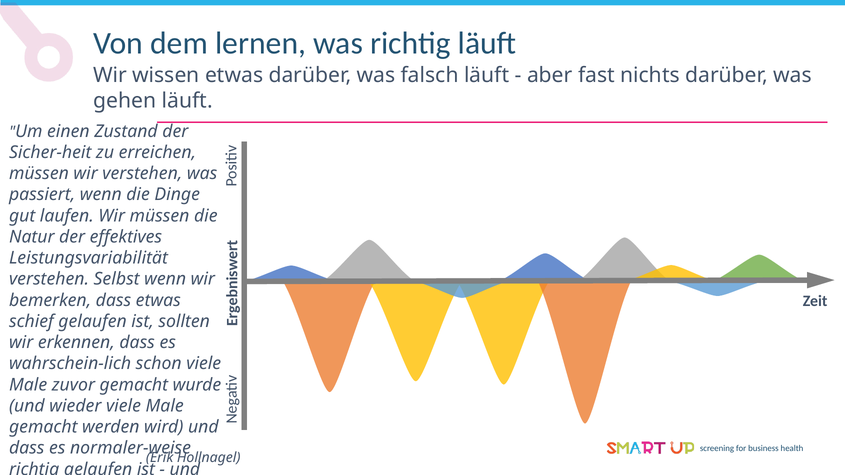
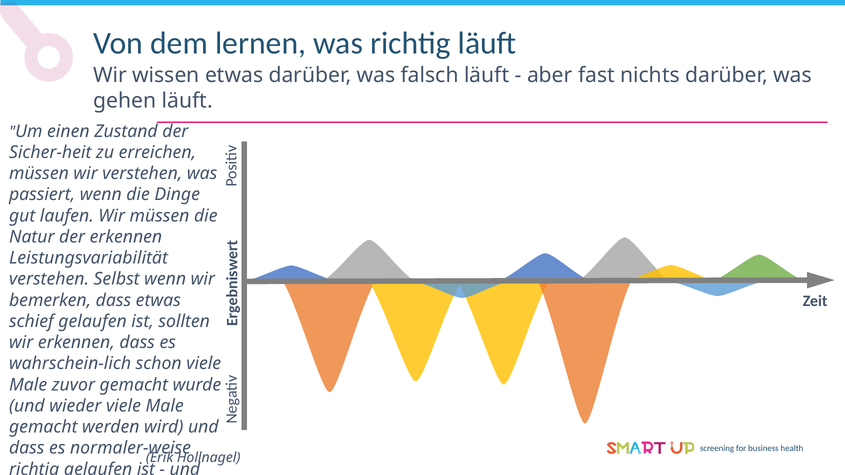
der effektives: effektives -> erkennen
